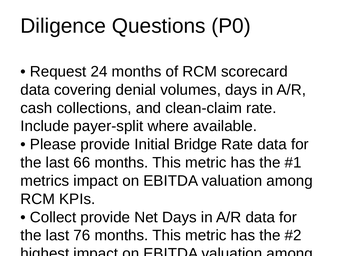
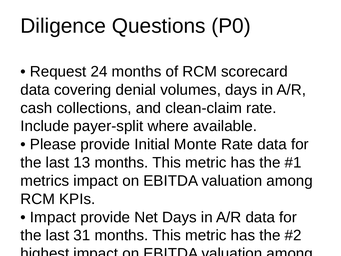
Bridge: Bridge -> Monte
66: 66 -> 13
Collect at (53, 217): Collect -> Impact
76: 76 -> 31
